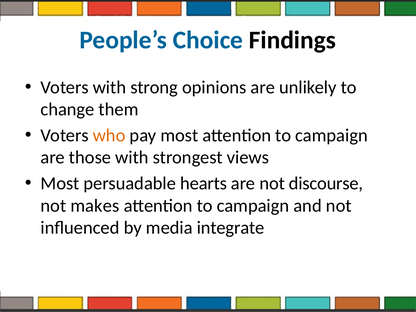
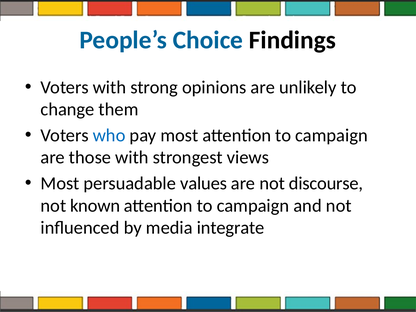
who colour: orange -> blue
hearts: hearts -> values
makes: makes -> known
